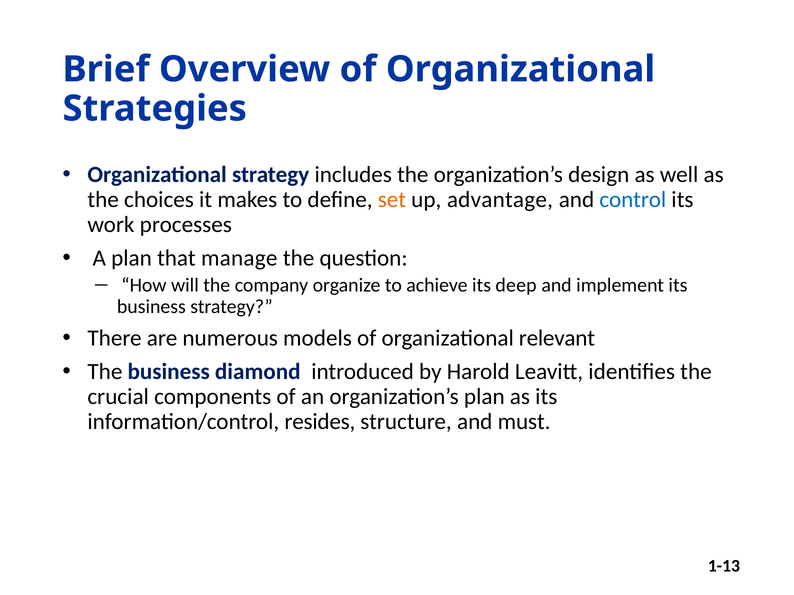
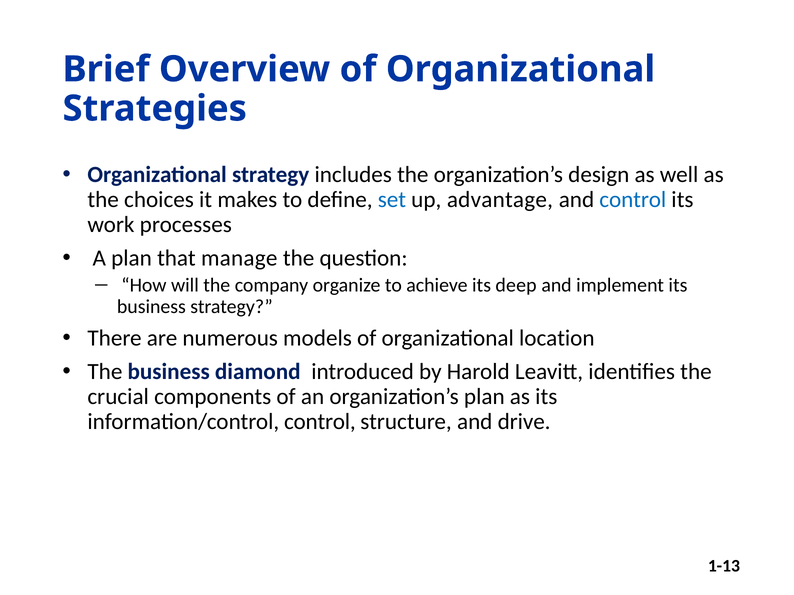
set colour: orange -> blue
relevant: relevant -> location
information/control resides: resides -> control
must: must -> drive
